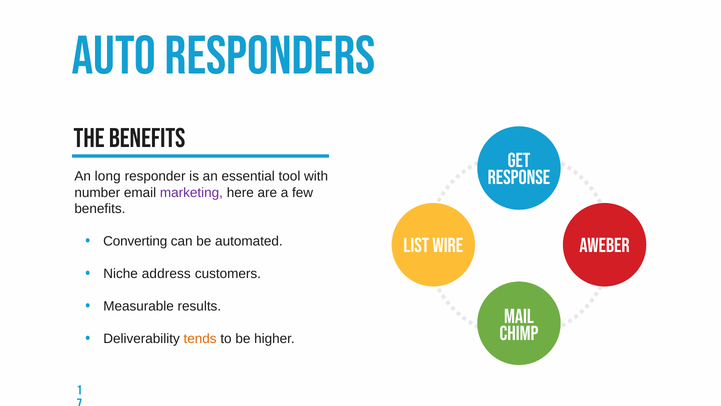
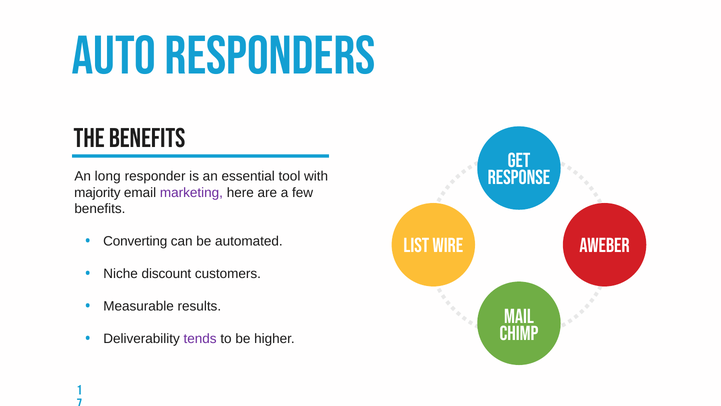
number: number -> majority
address: address -> discount
tends colour: orange -> purple
